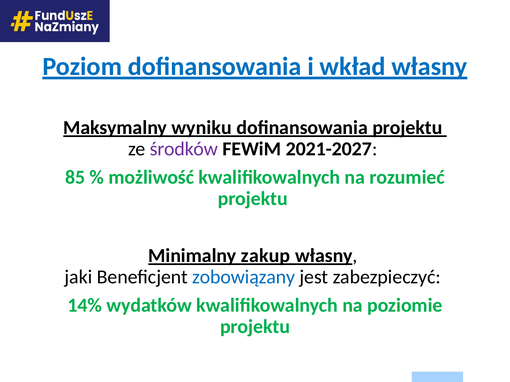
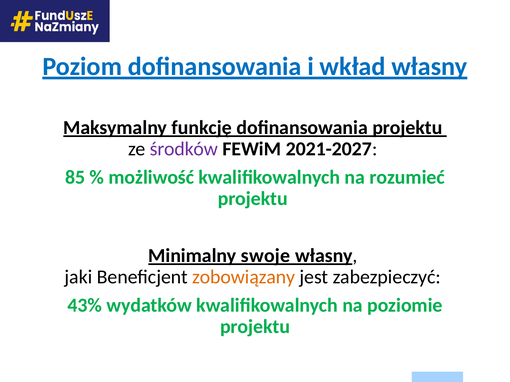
wyniku: wyniku -> funkcję
zakup: zakup -> swoje
zobowiązany colour: blue -> orange
14%: 14% -> 43%
